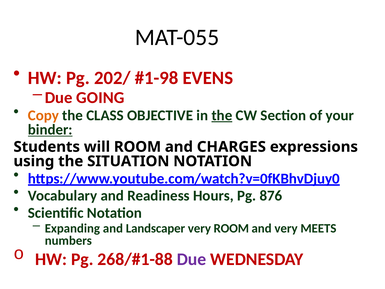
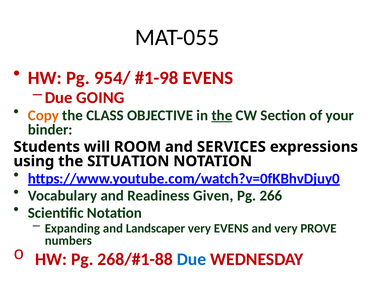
202/: 202/ -> 954/
binder underline: present -> none
CHARGES: CHARGES -> SERVICES
Hours: Hours -> Given
876: 876 -> 266
very ROOM: ROOM -> EVENS
MEETS: MEETS -> PROVE
Due at (192, 259) colour: purple -> blue
